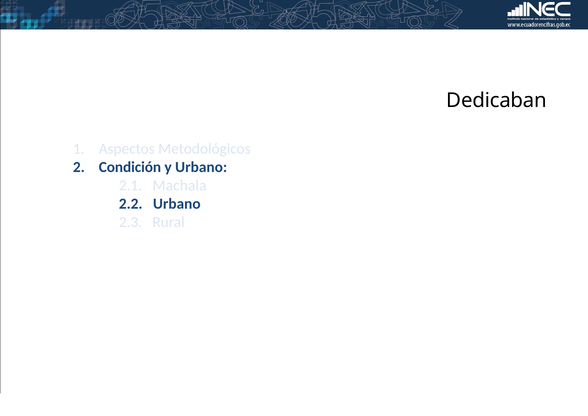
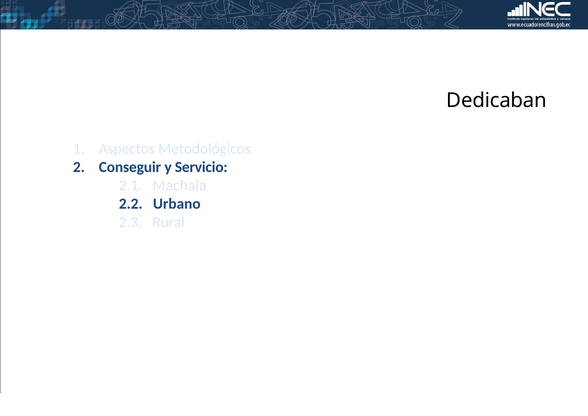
Condición: Condición -> Conseguir
y Urbano: Urbano -> Servicio
